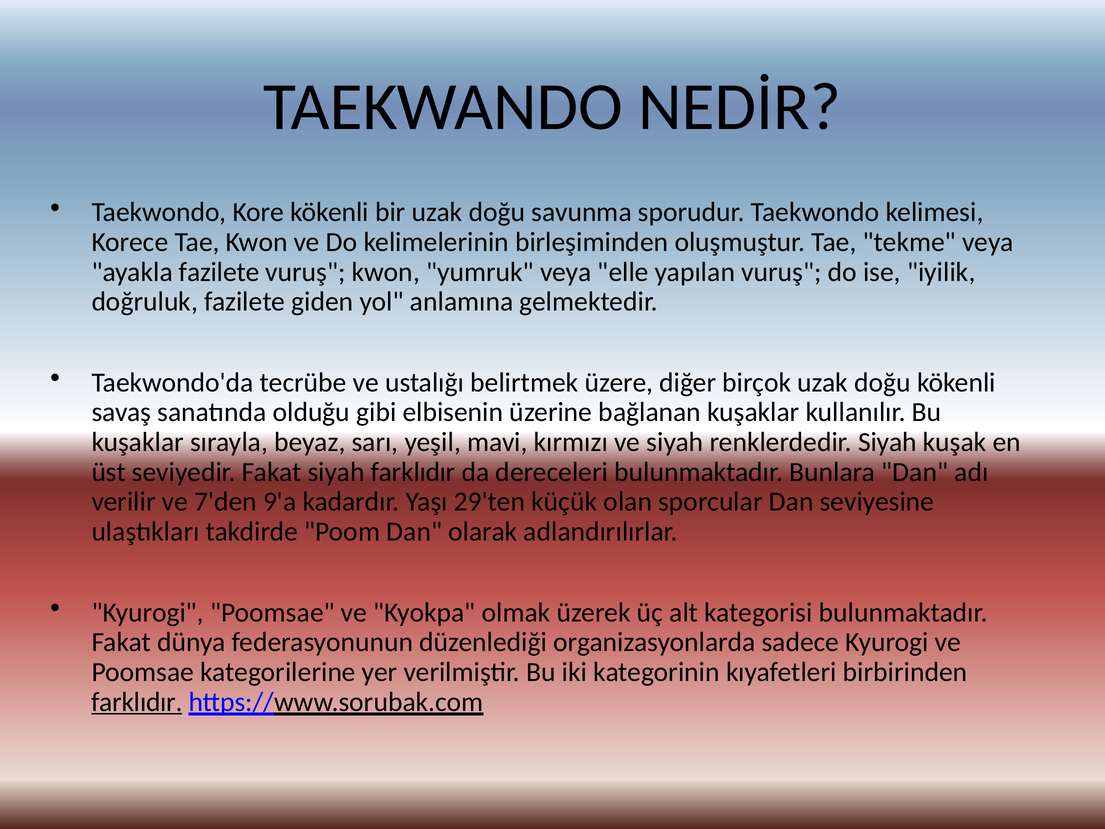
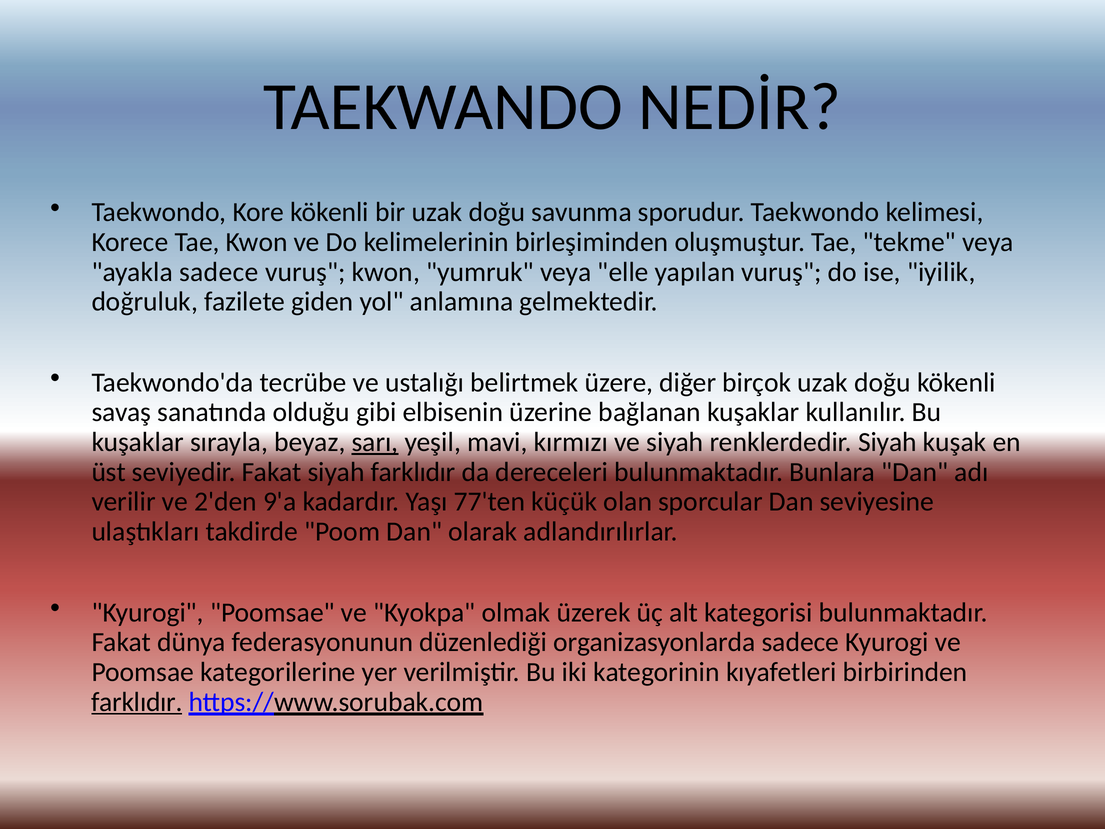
ayakla fazilete: fazilete -> sadece
sarı underline: none -> present
7'den: 7'den -> 2'den
29'ten: 29'ten -> 77'ten
